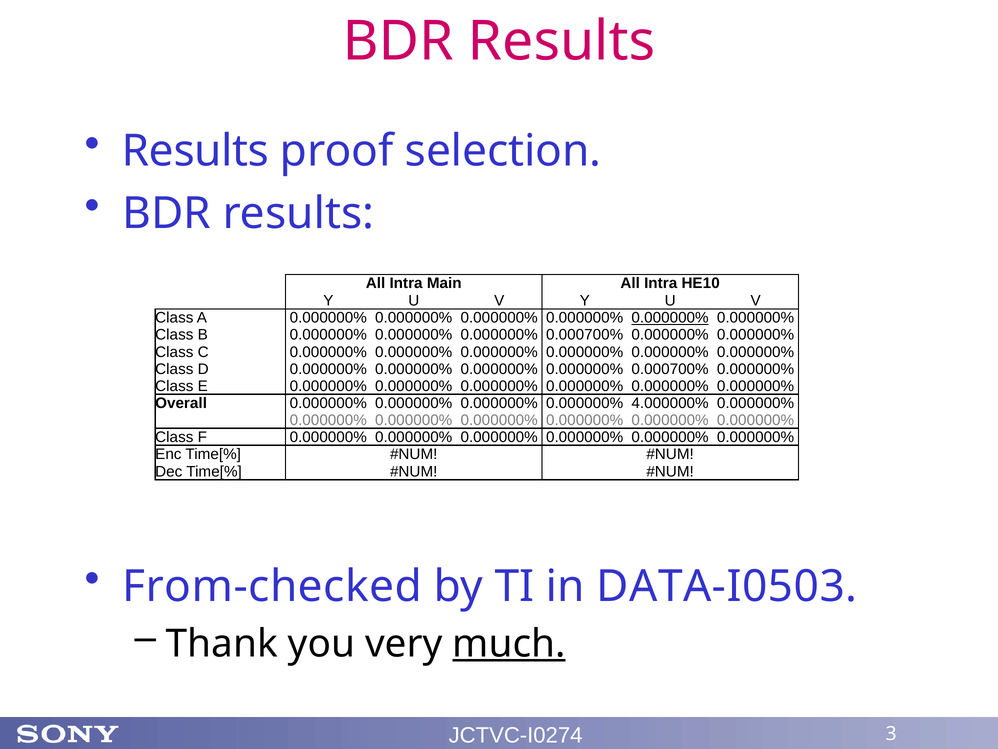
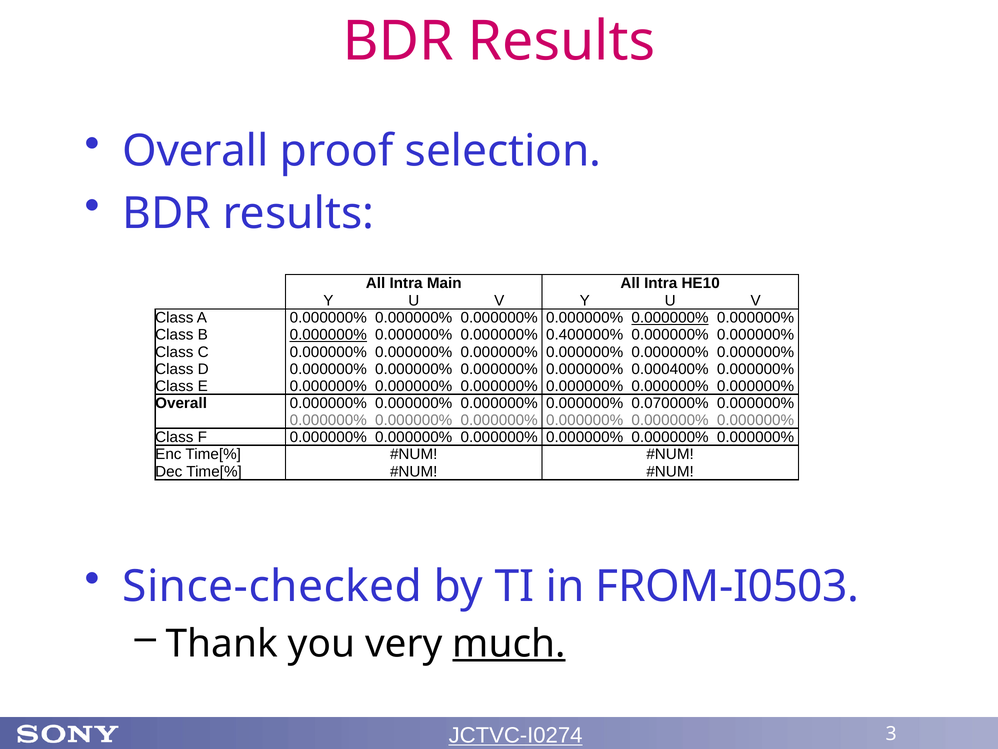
Results at (195, 151): Results -> Overall
0.000000% at (328, 335) underline: none -> present
0.000700% at (585, 335): 0.000700% -> 0.400000%
0.000700% at (670, 369): 0.000700% -> 0.000400%
4.000000%: 4.000000% -> 0.070000%
From-checked: From-checked -> Since-checked
DATA-I0503: DATA-I0503 -> FROM-I0503
JCTVC-I0274 underline: none -> present
